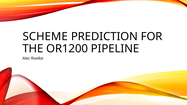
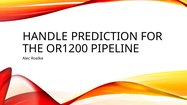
SCHEME: SCHEME -> HANDLE
